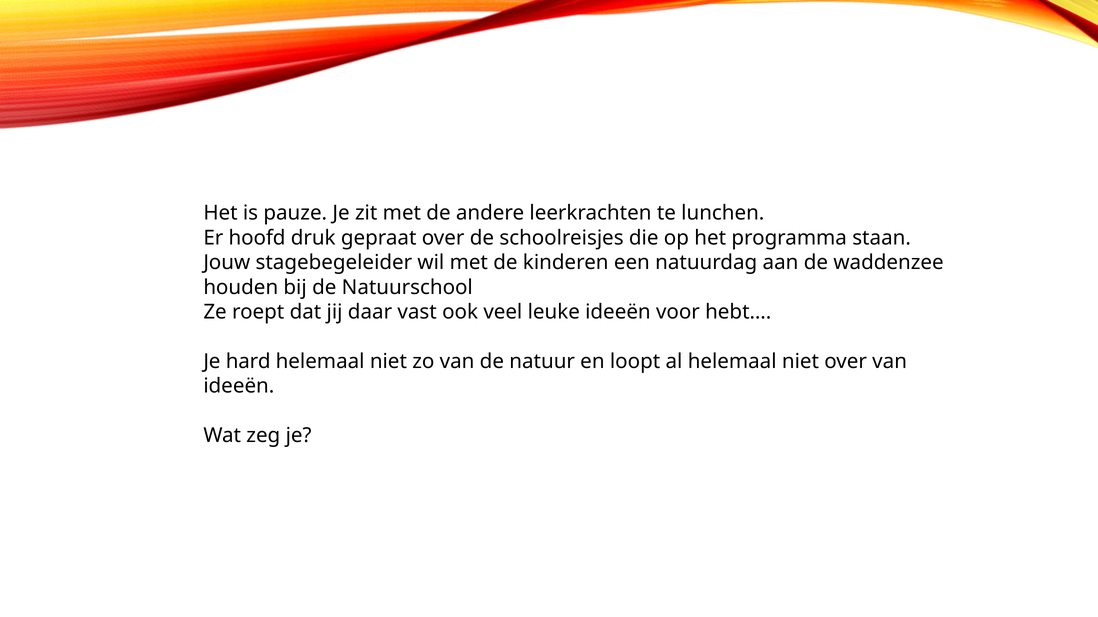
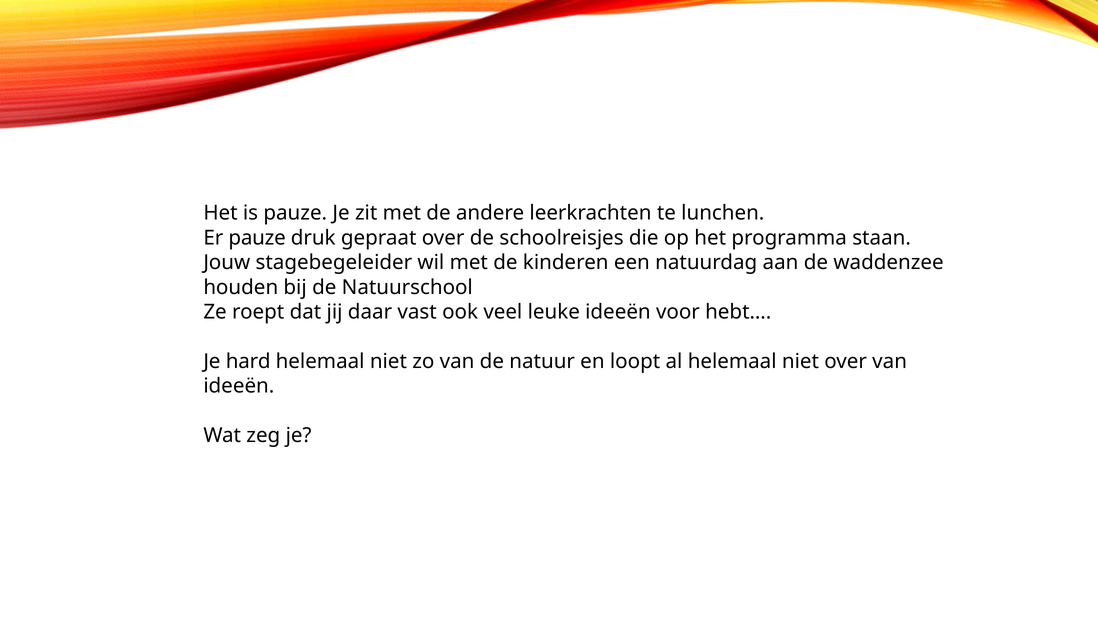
Er hoofd: hoofd -> pauze
